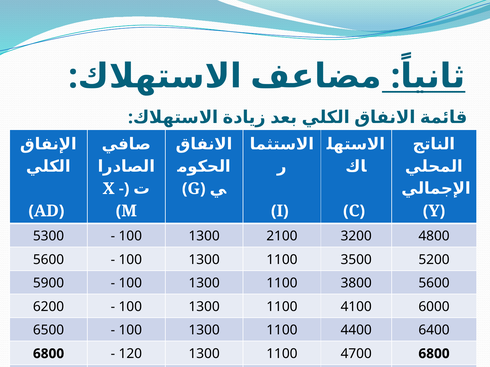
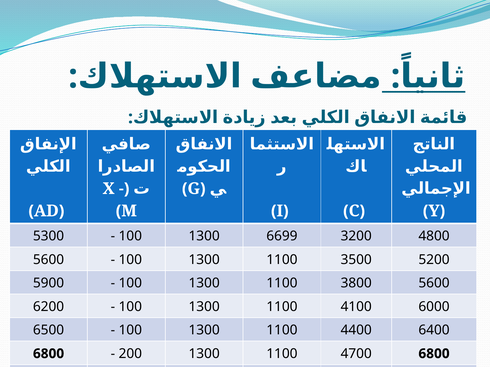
2100: 2100 -> 6699
120: 120 -> 200
